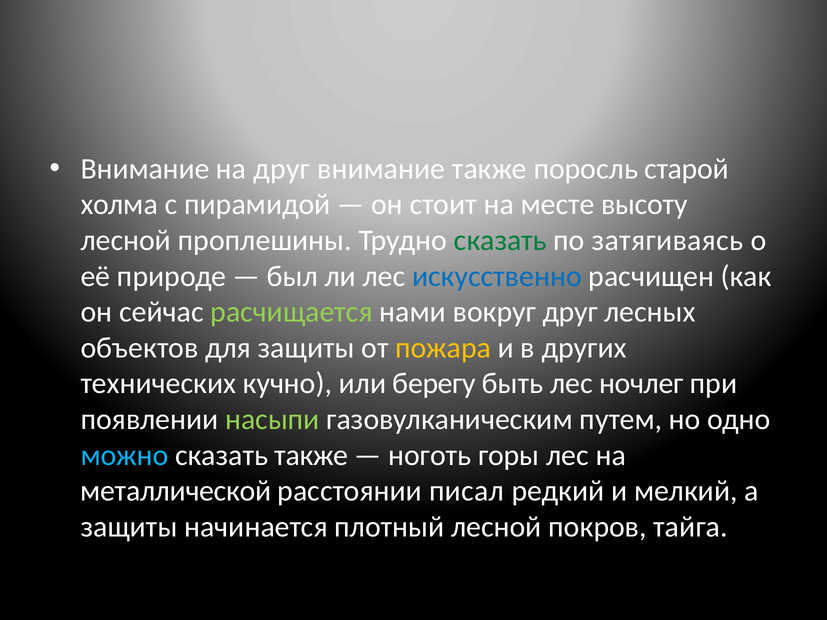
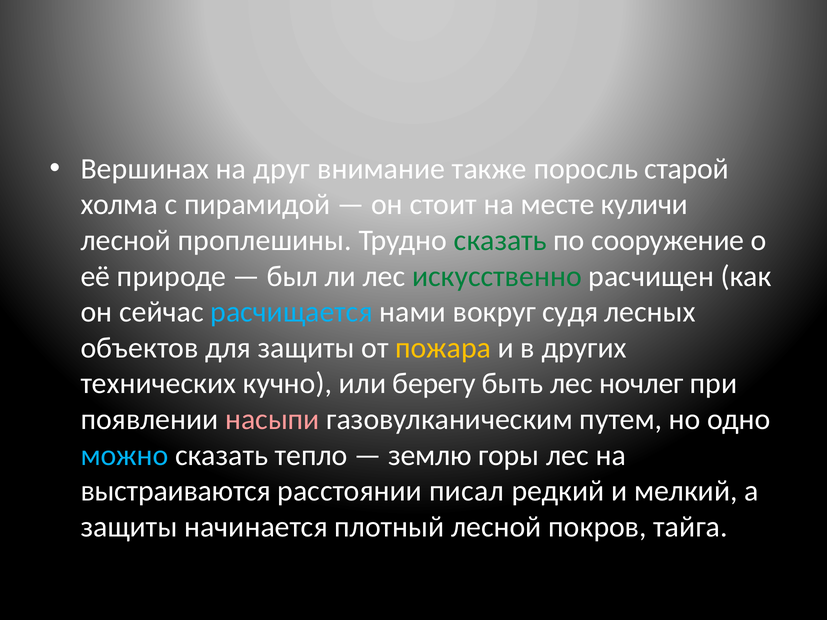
Внимание at (145, 169): Внимание -> Вершинах
высоту: высоту -> куличи
затягиваясь: затягиваясь -> сооружение
искусственно colour: blue -> green
расчищается colour: light green -> light blue
вокруг друг: друг -> судя
насыпи colour: light green -> pink
сказать также: также -> тепло
ноготь: ноготь -> землю
металлической: металлической -> выстраиваются
